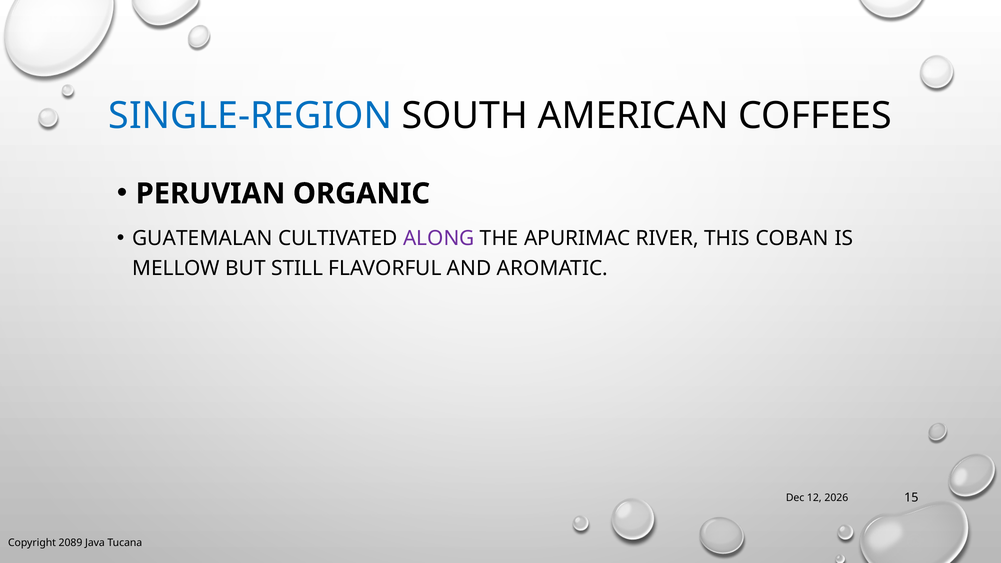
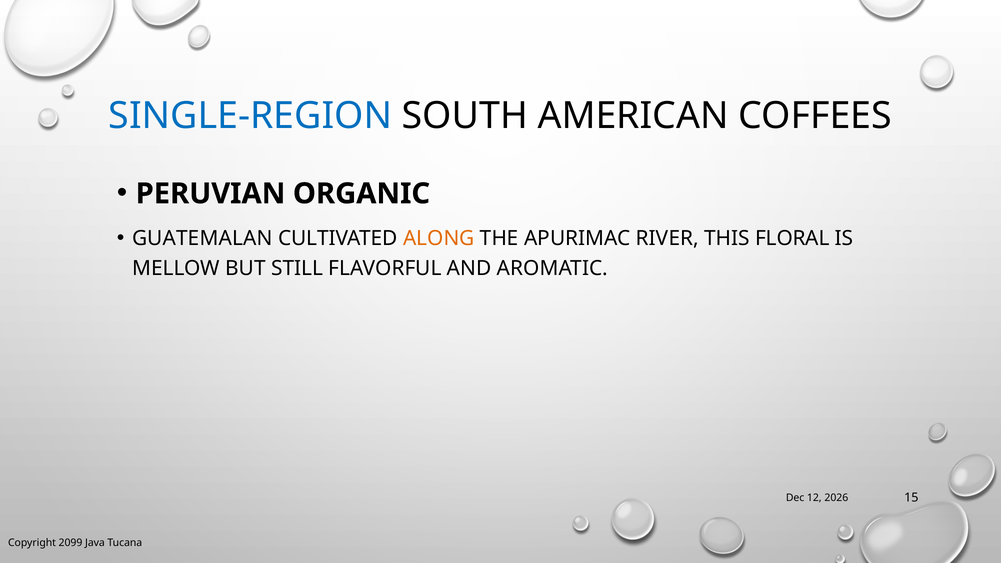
ALONG colour: purple -> orange
COBAN: COBAN -> FLORAL
2089: 2089 -> 2099
